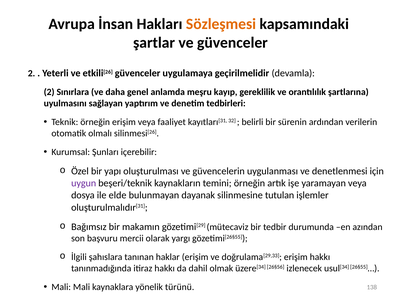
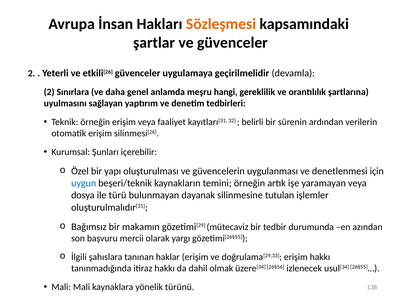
kayıp: kayıp -> hangi
otomatik olmalı: olmalı -> erişim
uygun colour: purple -> blue
elde: elde -> türü
